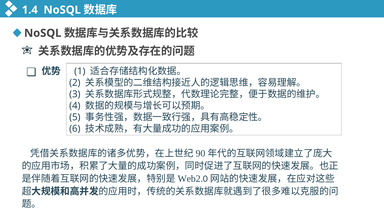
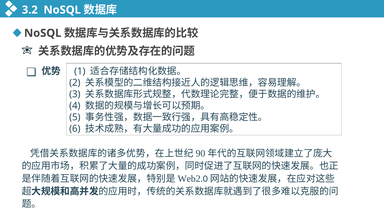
1.4: 1.4 -> 3.2
